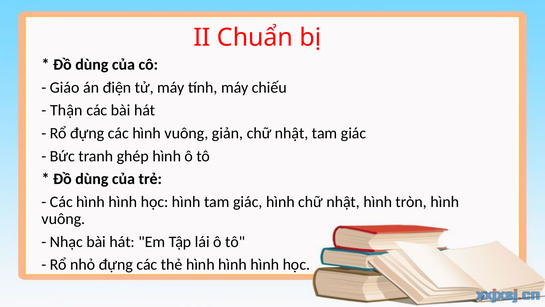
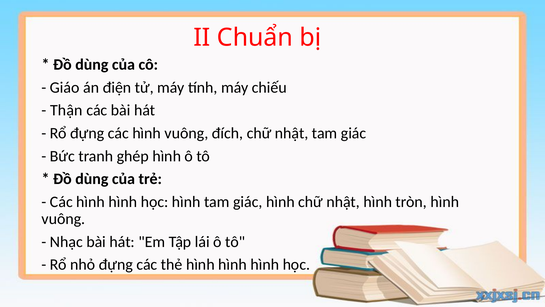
giản: giản -> đích
